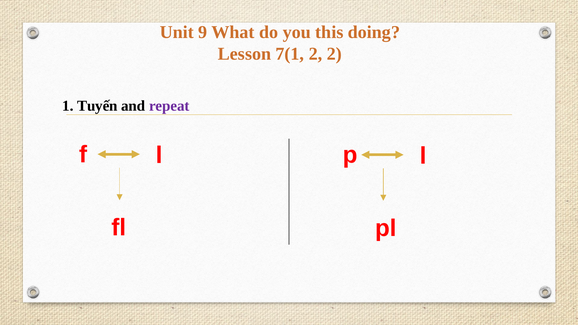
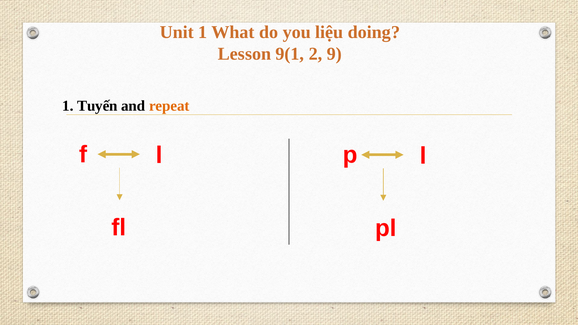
Unit 9: 9 -> 1
this: this -> liệu
7(1: 7(1 -> 9(1
2 2: 2 -> 9
repeat colour: purple -> orange
